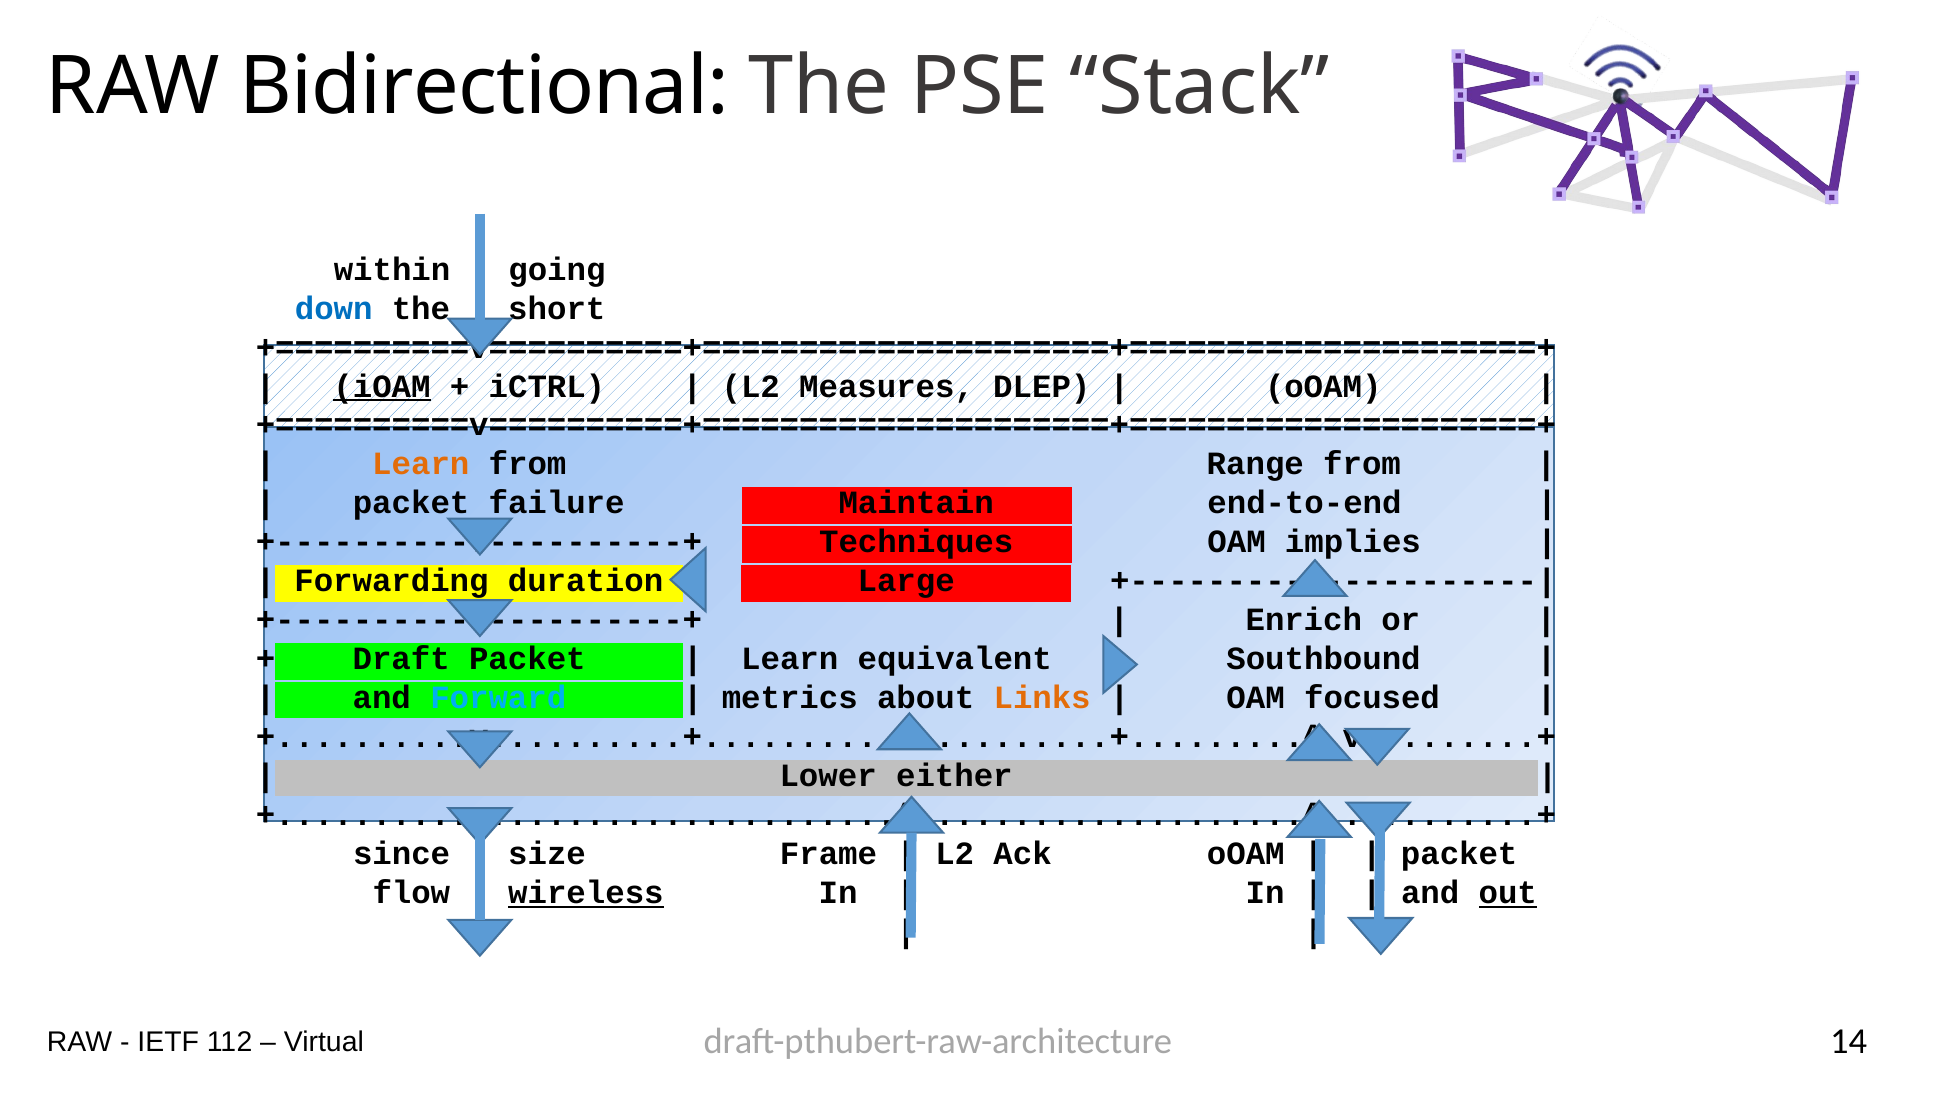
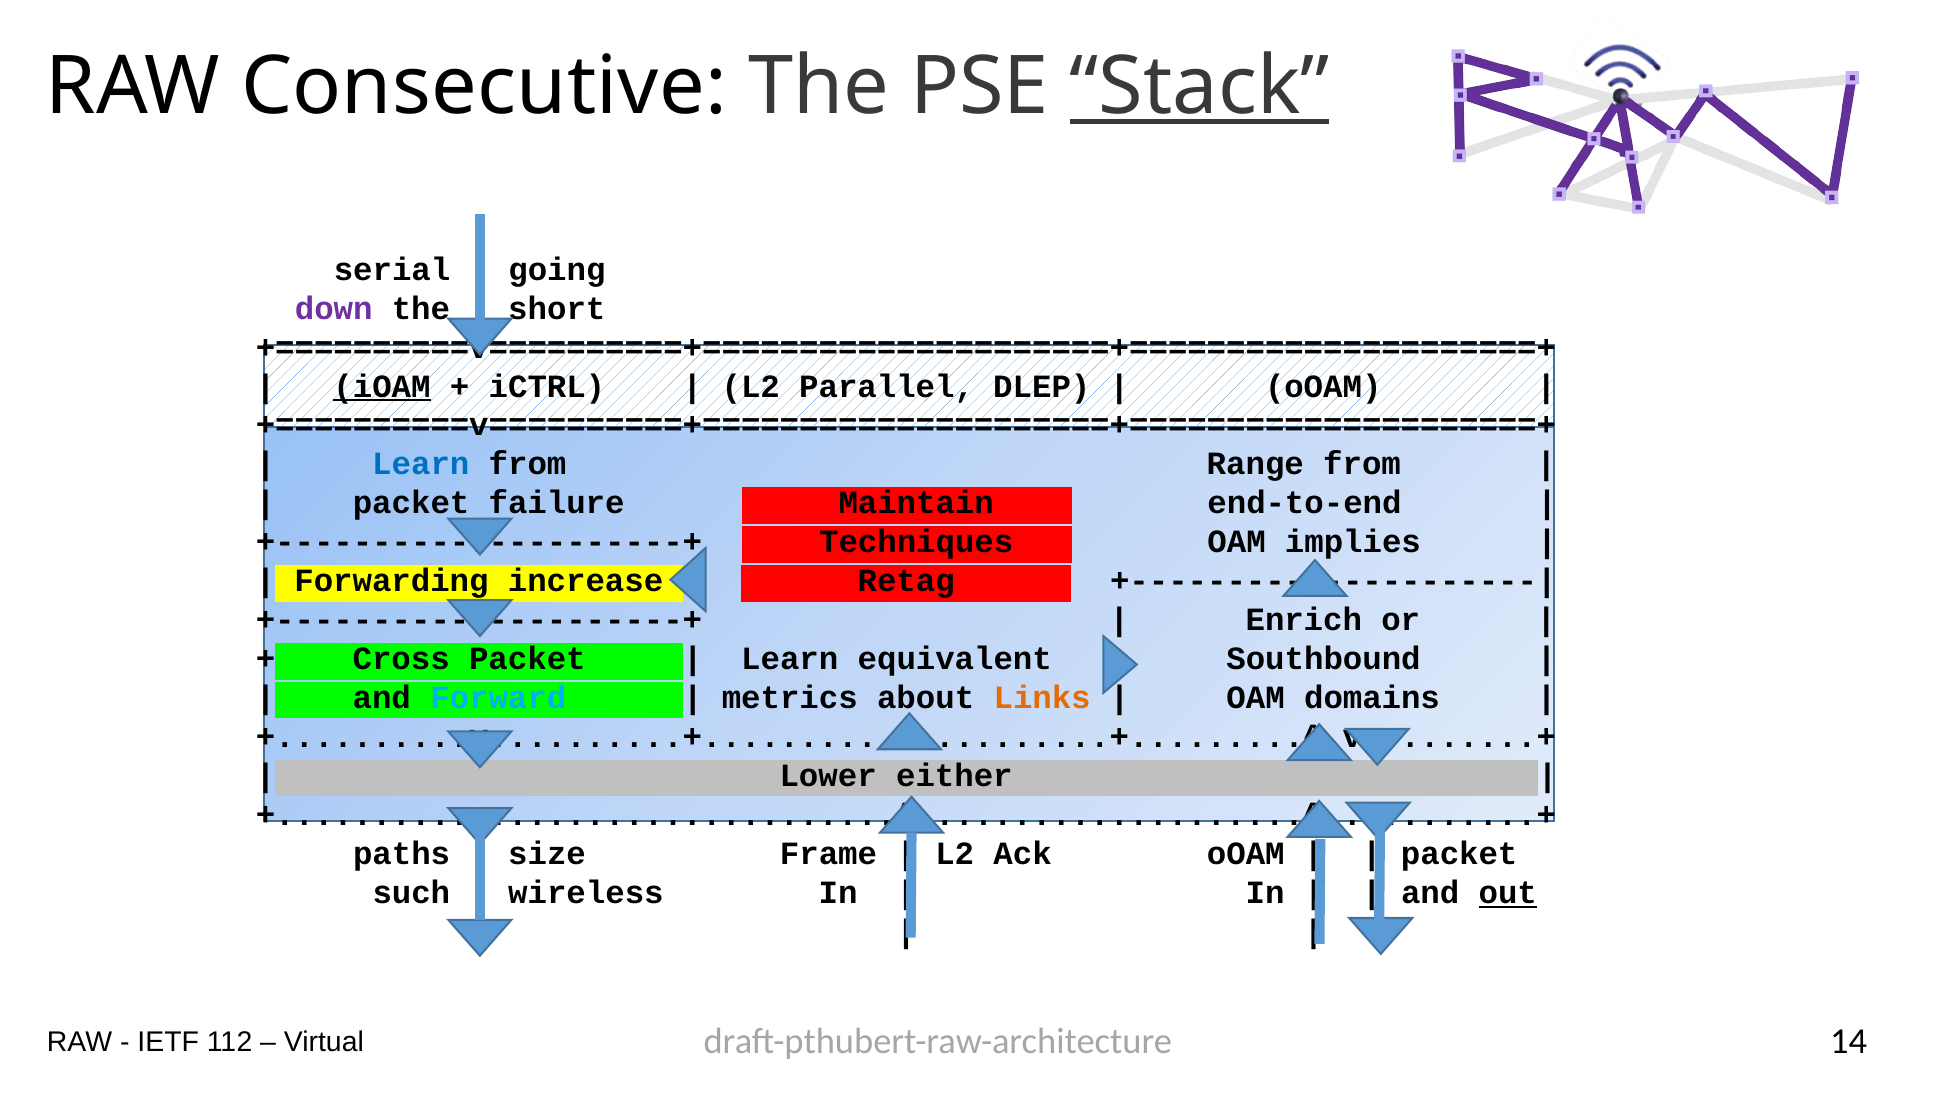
Bidirectional: Bidirectional -> Consecutive
Stack underline: none -> present
within: within -> serial
down colour: blue -> purple
Measures: Measures -> Parallel
Learn at (421, 464) colour: orange -> blue
duration: duration -> increase
Large: Large -> Retag
Draft: Draft -> Cross
focused: focused -> domains
since: since -> paths
flow: flow -> such
wireless underline: present -> none
